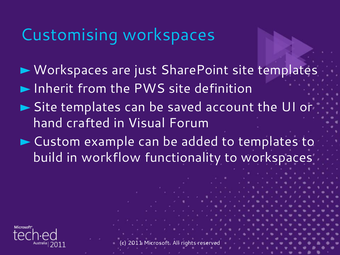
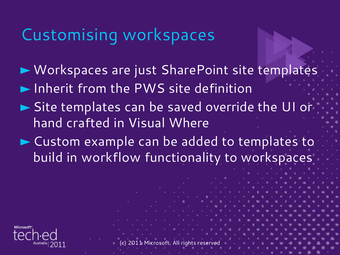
account: account -> override
Forum: Forum -> Where
